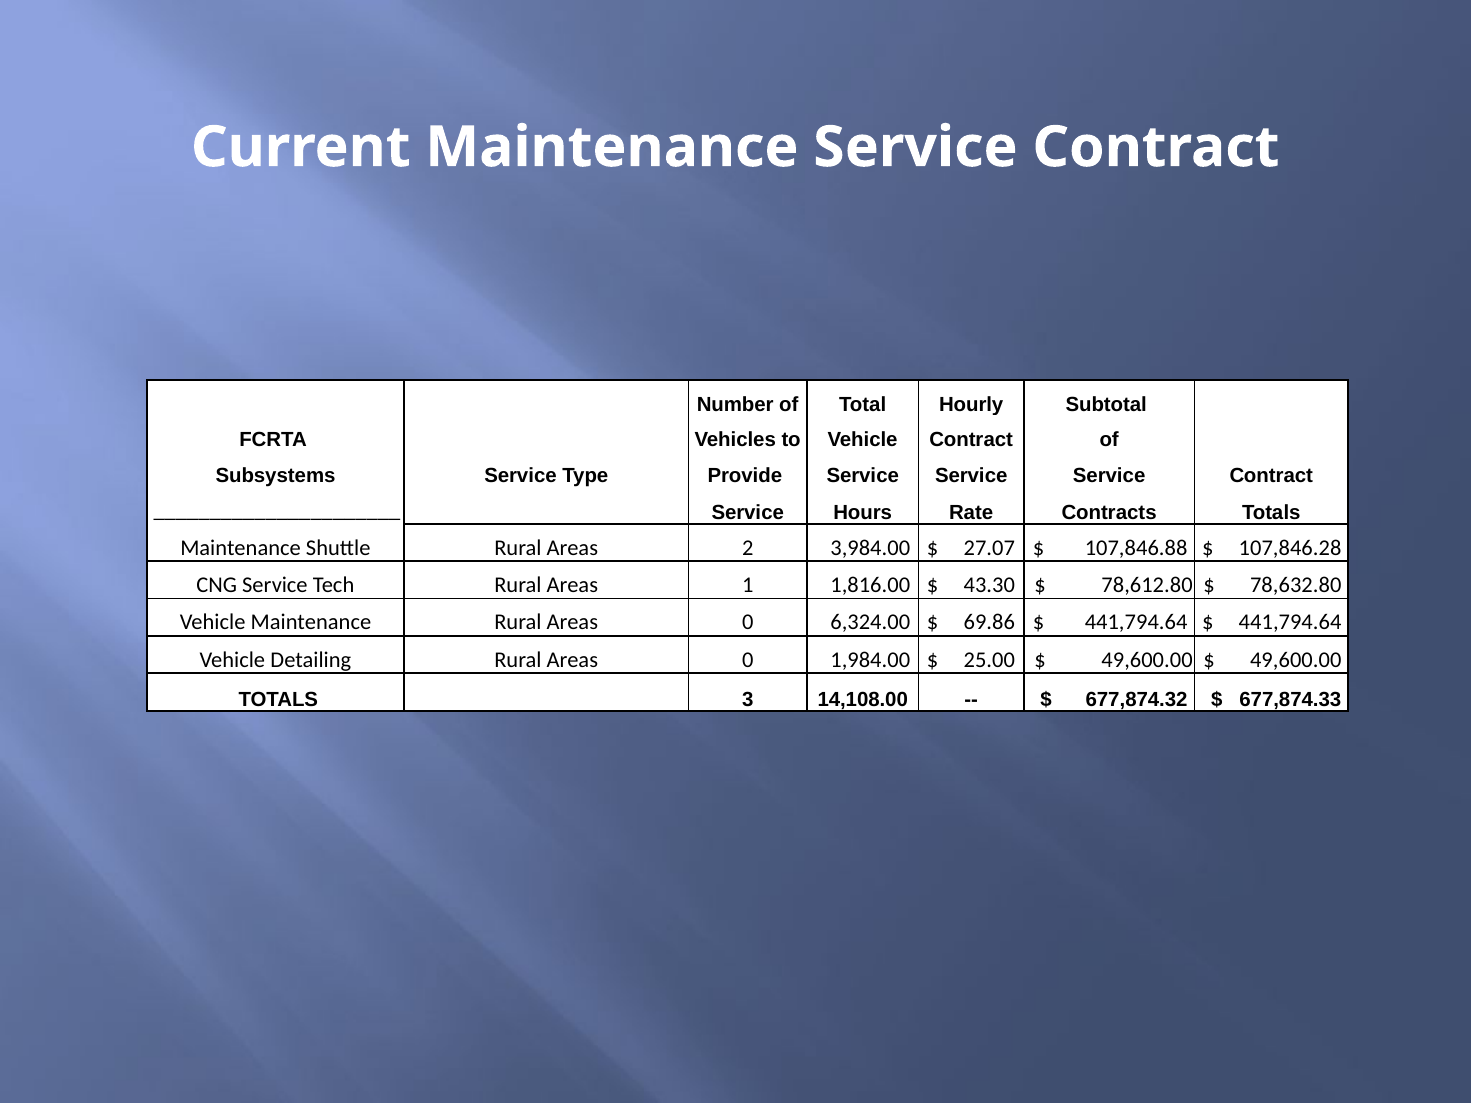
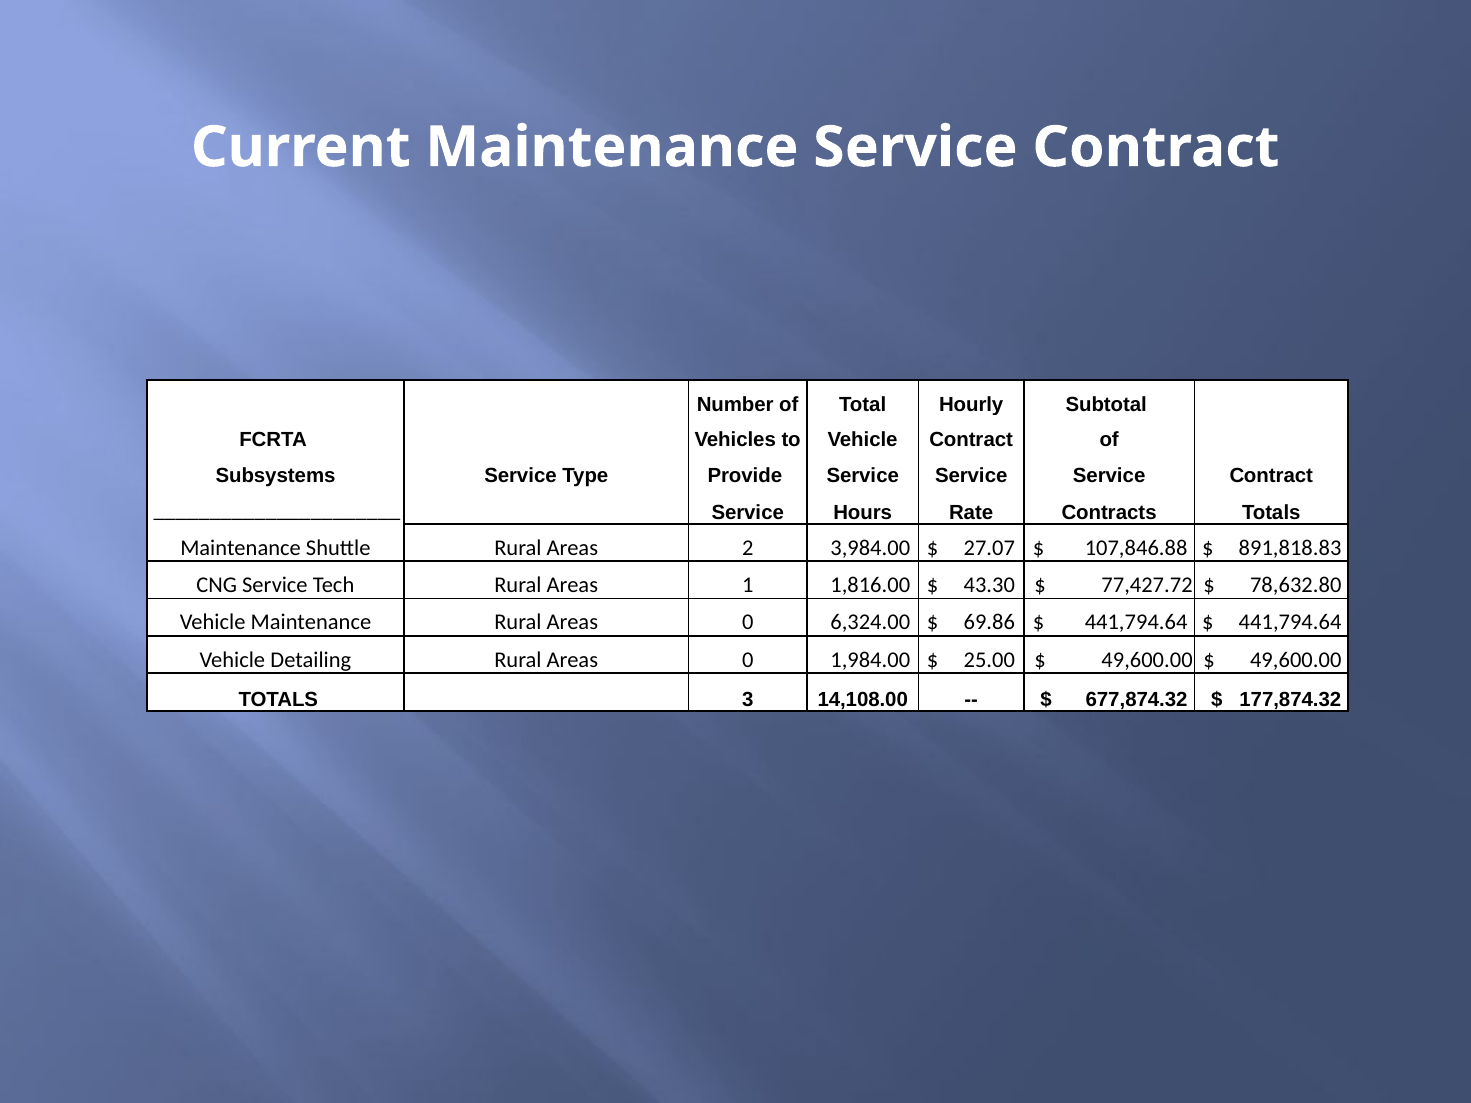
107,846.28: 107,846.28 -> 891,818.83
78,612.80: 78,612.80 -> 77,427.72
677,874.33: 677,874.33 -> 177,874.32
